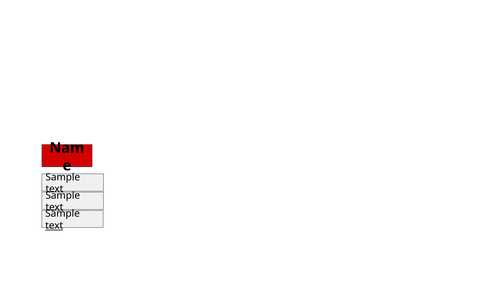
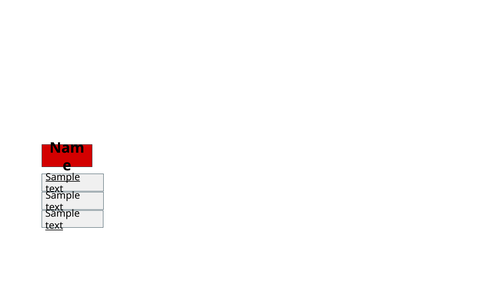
Sample at (63, 177) underline: none -> present
